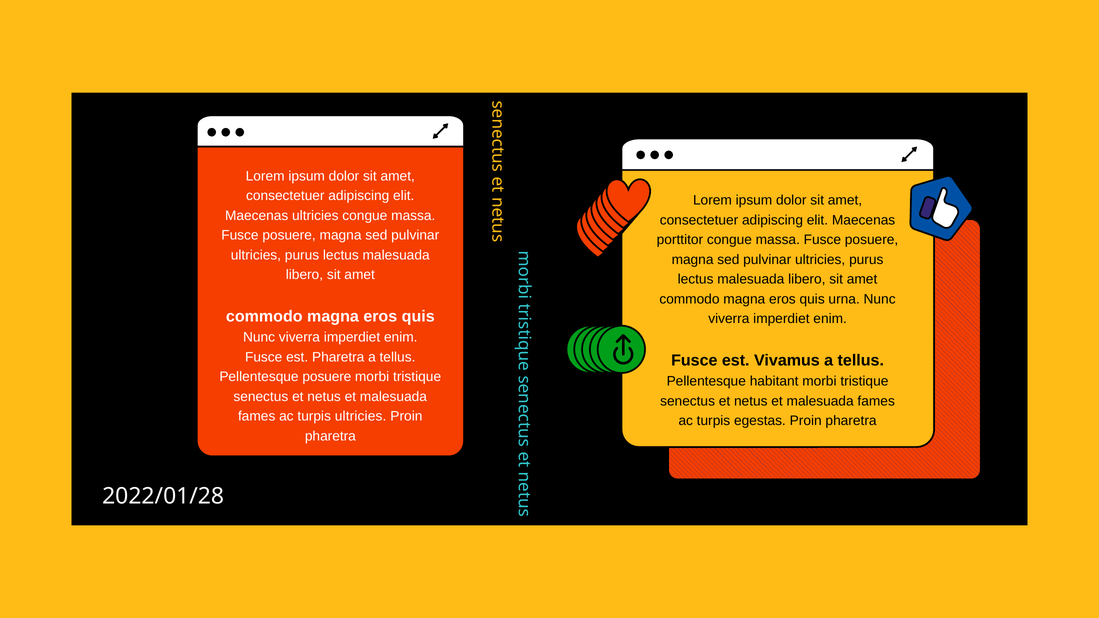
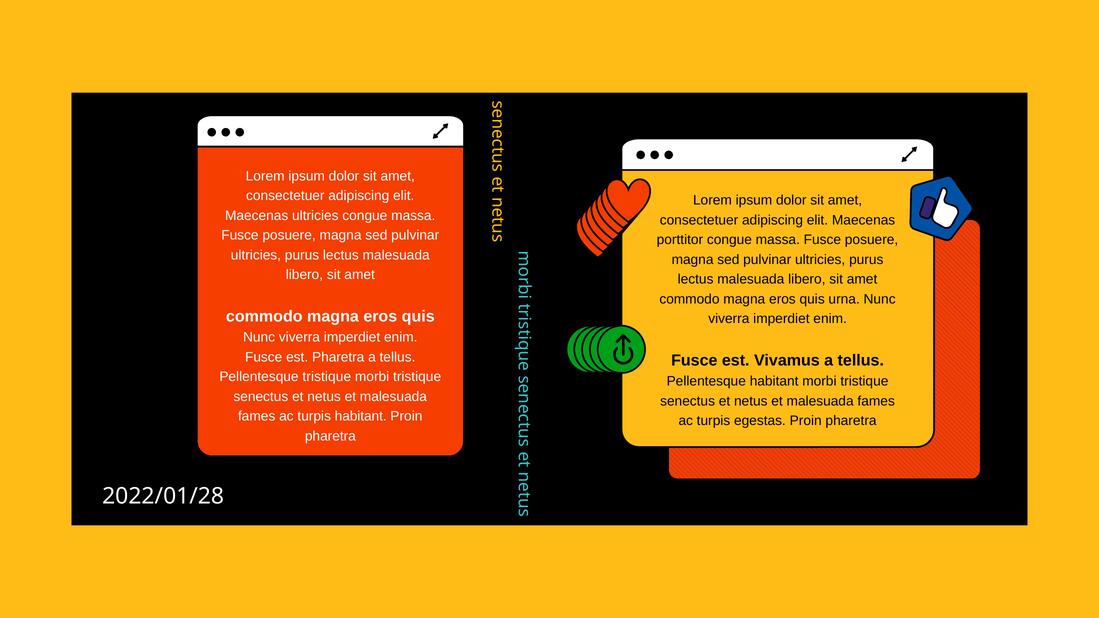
Pellentesque posuere: posuere -> tristique
turpis ultricies: ultricies -> habitant
